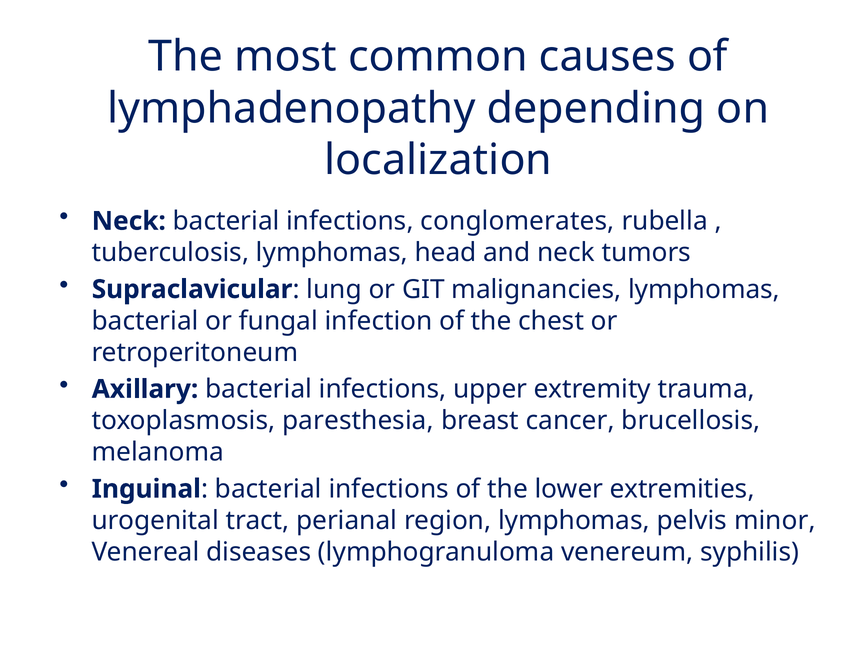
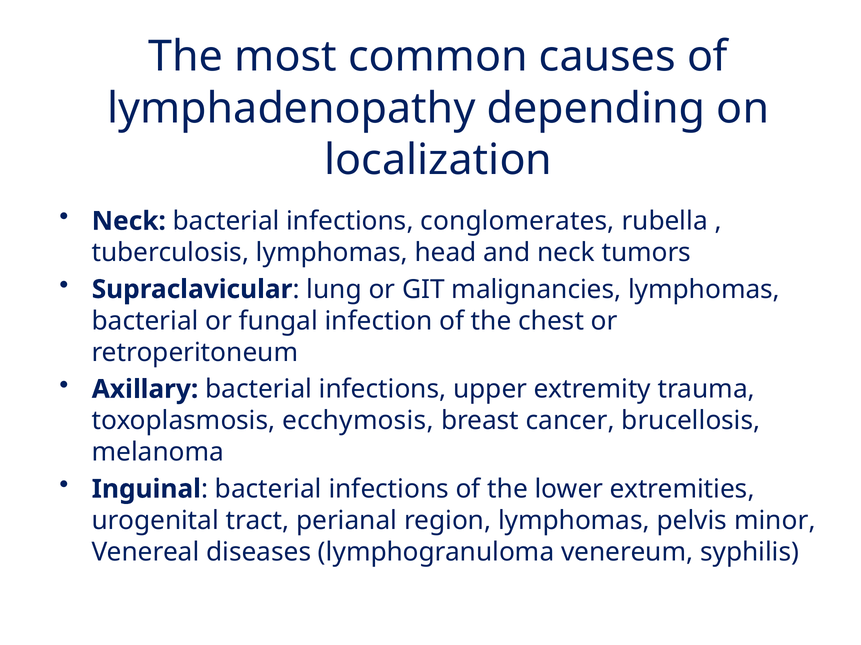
paresthesia: paresthesia -> ecchymosis
